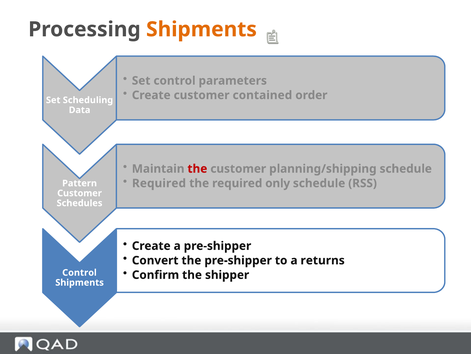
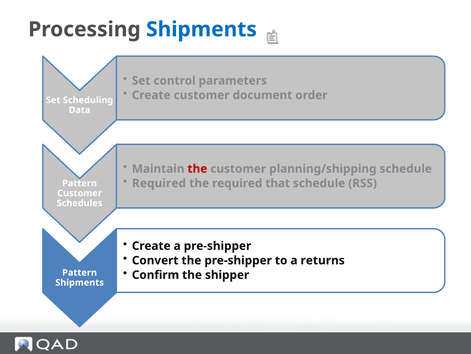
Shipments at (201, 29) colour: orange -> blue
contained: contained -> document
only: only -> that
Control at (80, 272): Control -> Pattern
